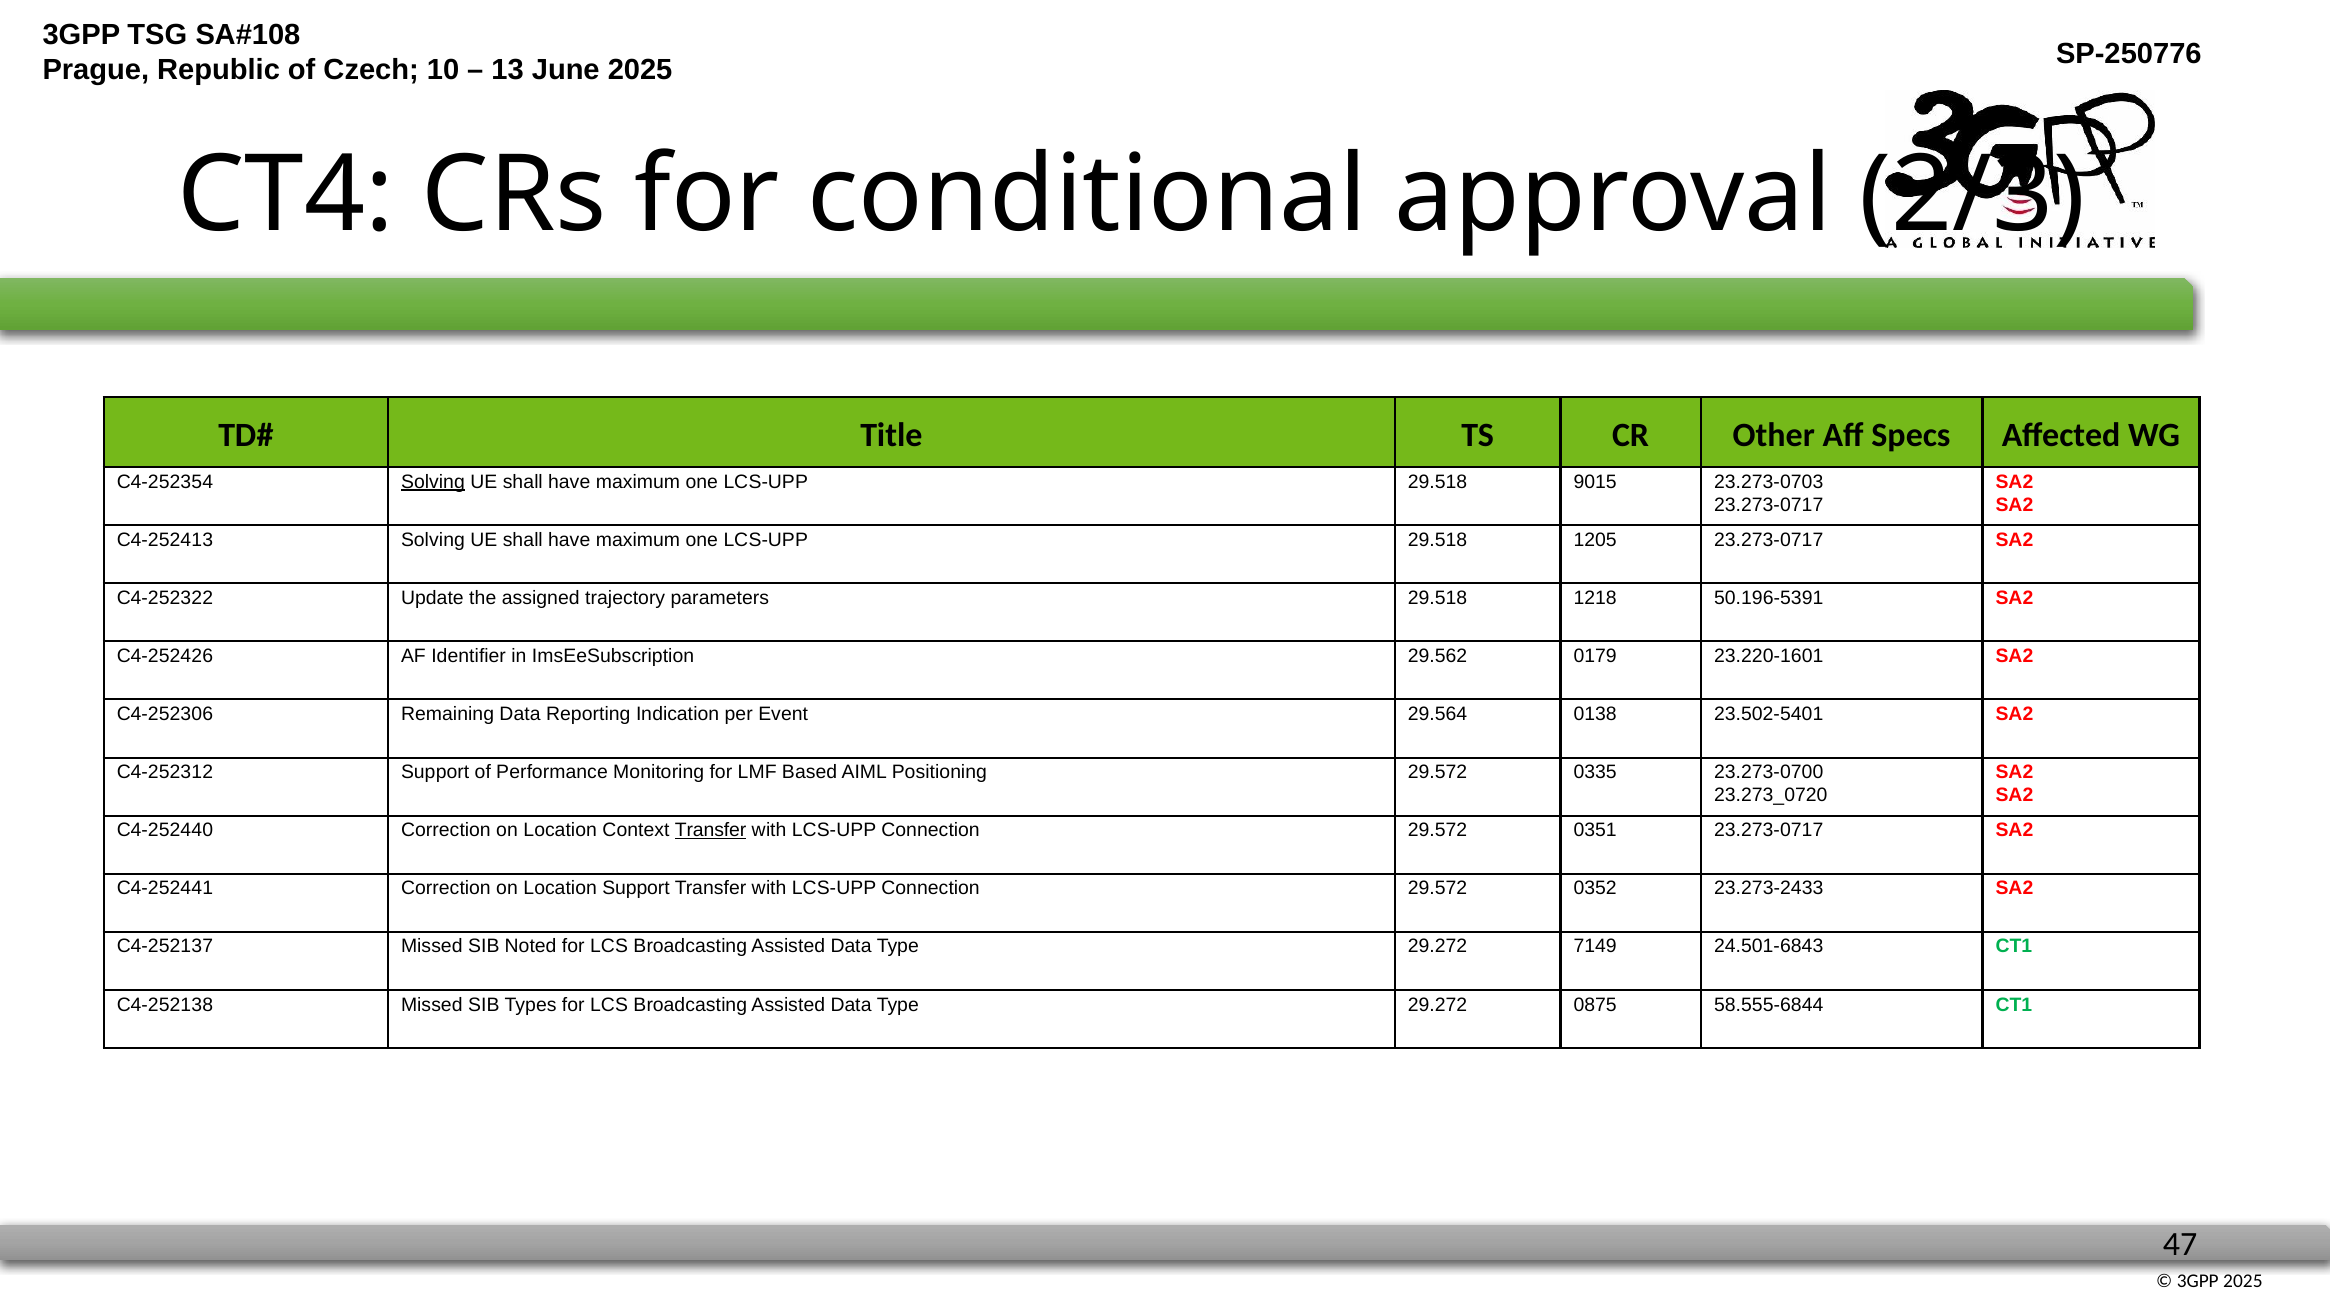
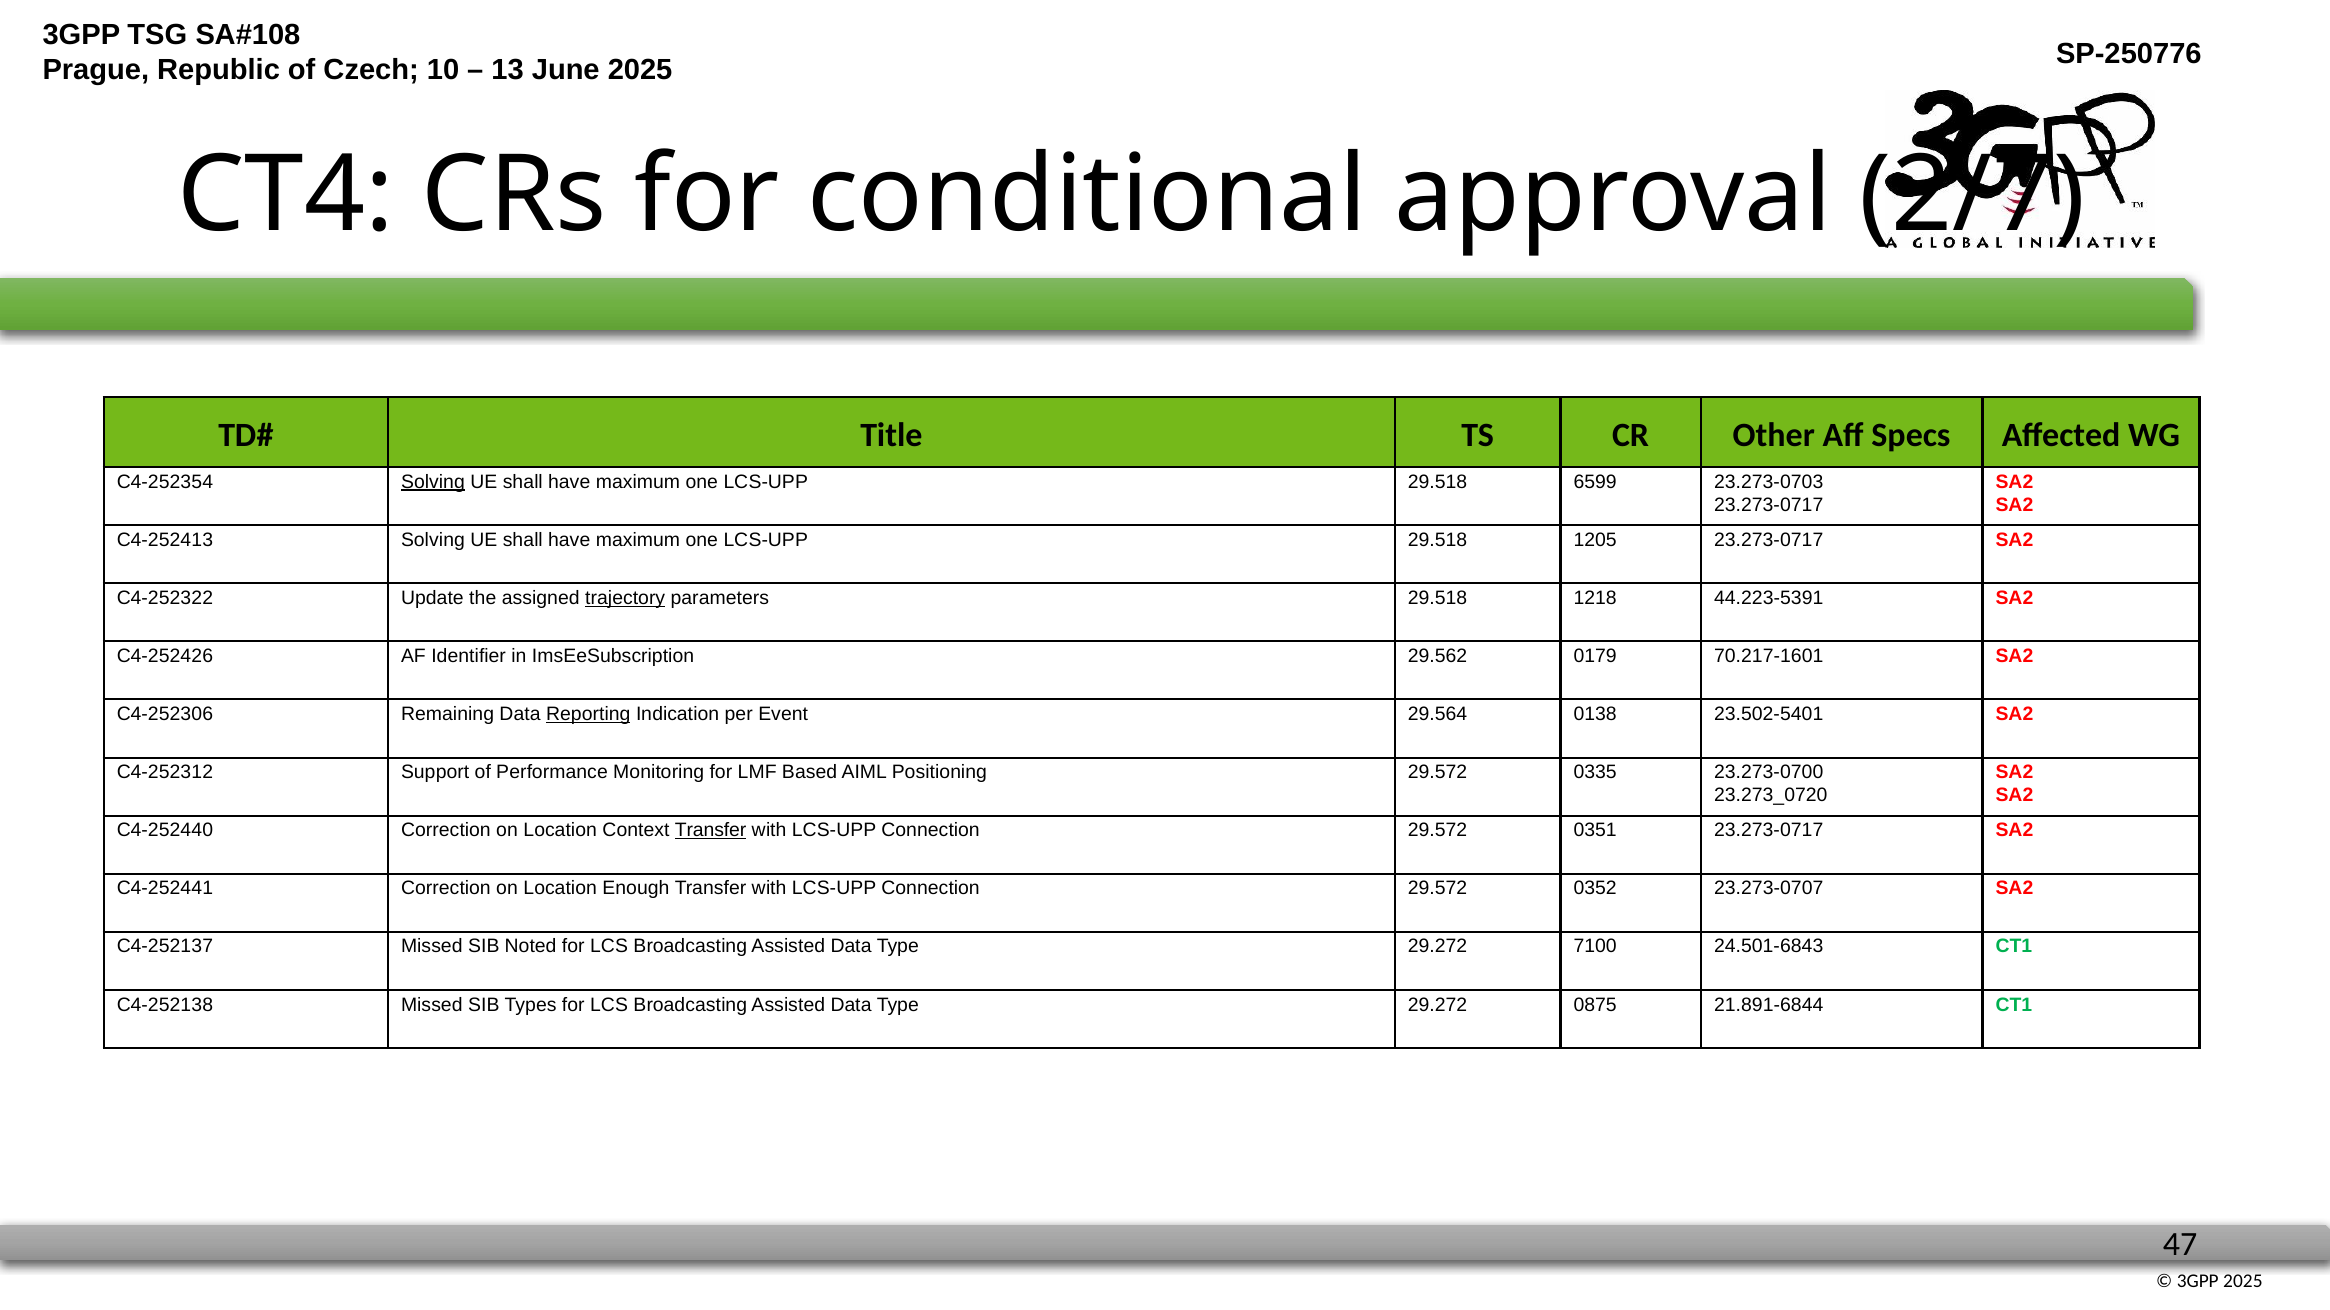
2/3: 2/3 -> 2/7
9015: 9015 -> 6599
trajectory underline: none -> present
50.196-5391: 50.196-5391 -> 44.223-5391
23.220-1601: 23.220-1601 -> 70.217-1601
Reporting underline: none -> present
Location Support: Support -> Enough
23.273-2433: 23.273-2433 -> 23.273-0707
7149: 7149 -> 7100
58.555-6844: 58.555-6844 -> 21.891-6844
